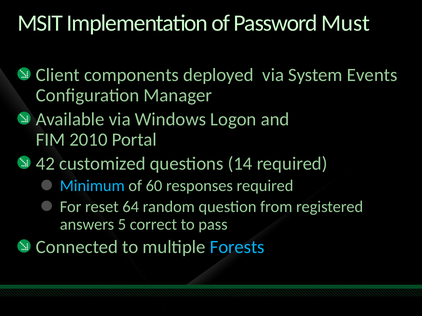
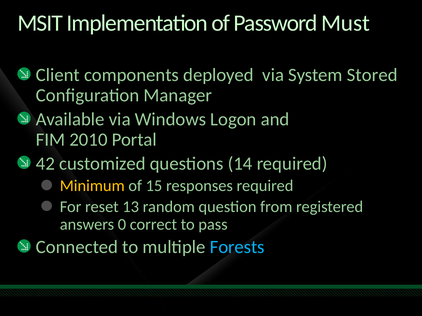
Events: Events -> Stored
Minimum colour: light blue -> yellow
60: 60 -> 15
64: 64 -> 13
5: 5 -> 0
